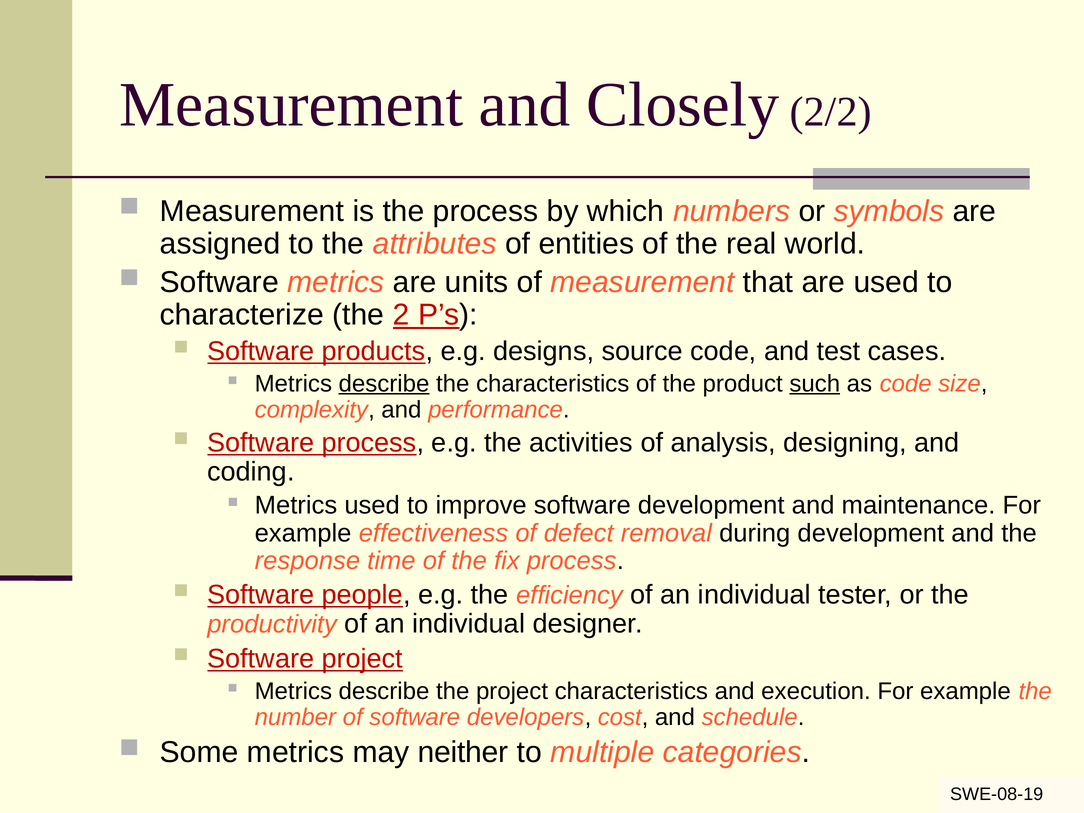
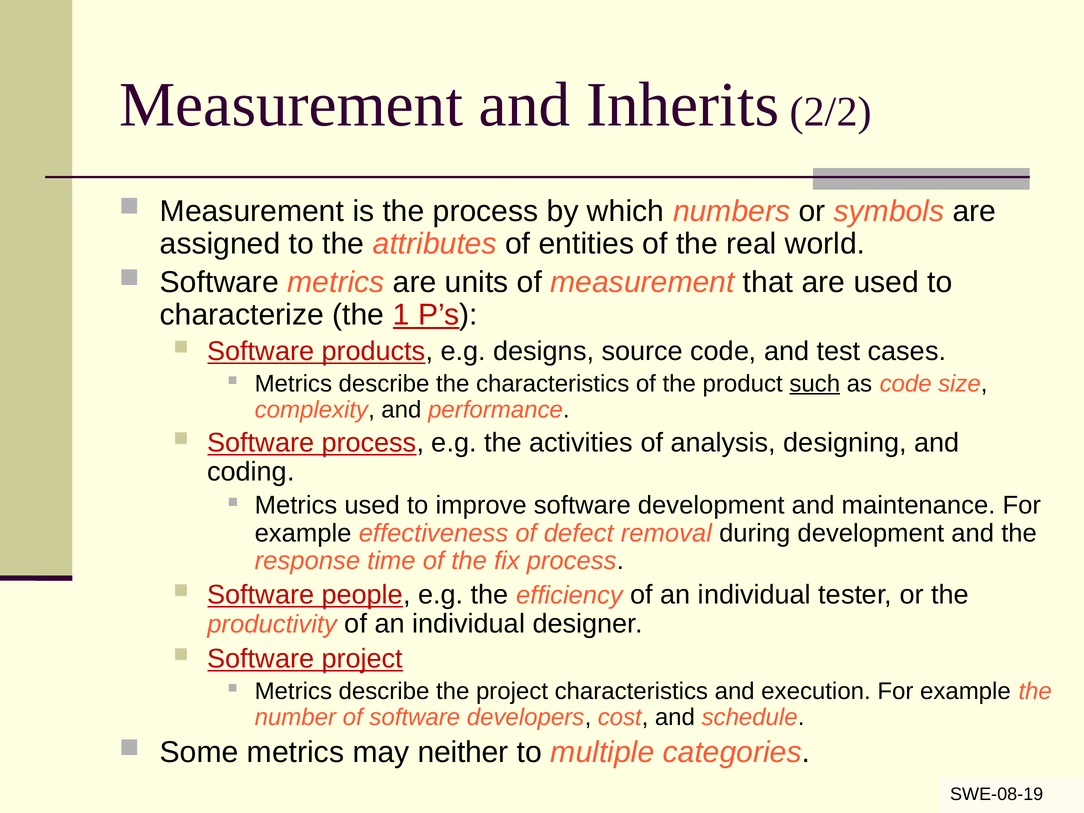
Closely: Closely -> Inherits
2: 2 -> 1
describe at (384, 384) underline: present -> none
